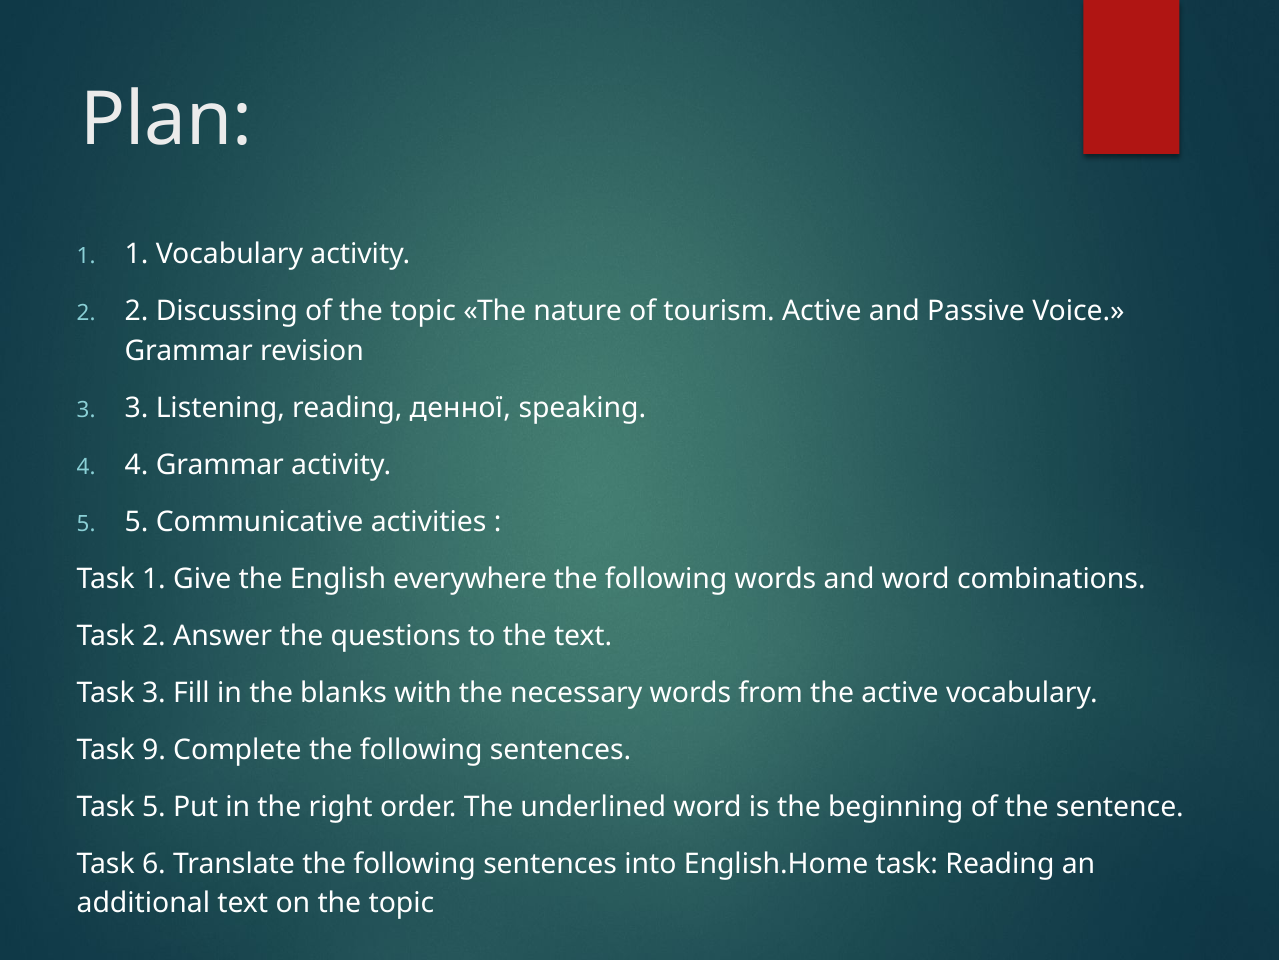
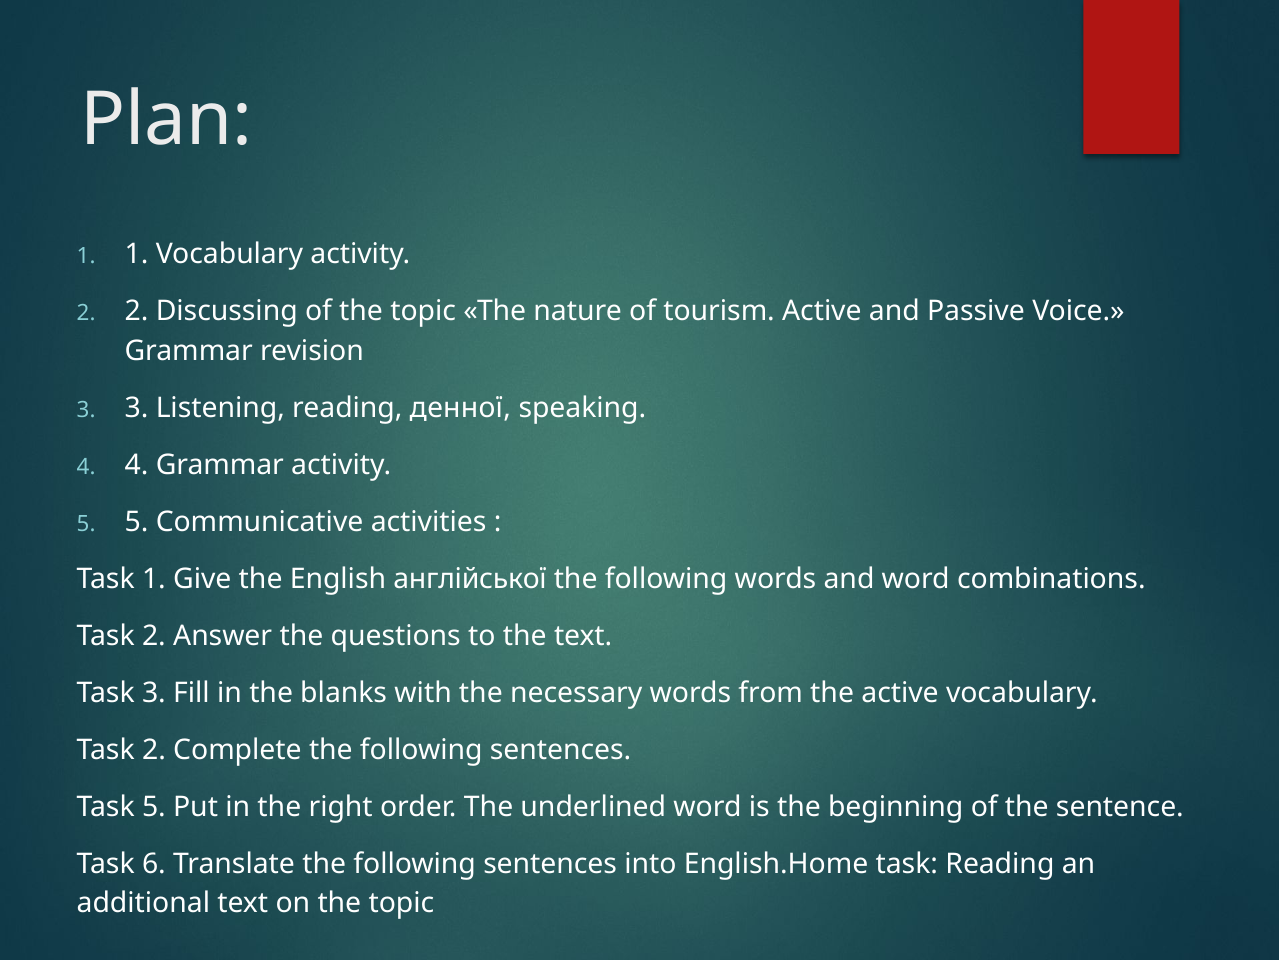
everywhere: everywhere -> англійської
9 at (154, 749): 9 -> 2
